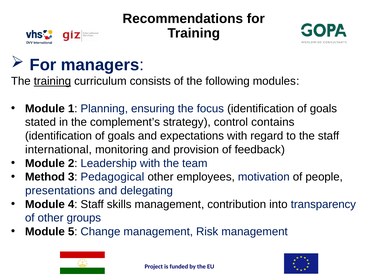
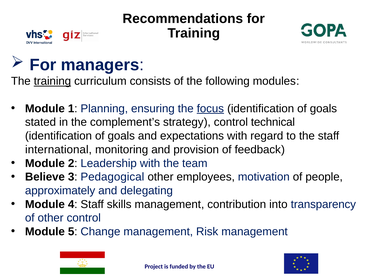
focus underline: none -> present
contains: contains -> technical
Method: Method -> Believe
presentations: presentations -> approximately
other groups: groups -> control
